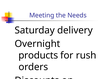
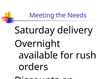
products at (38, 55): products -> available
